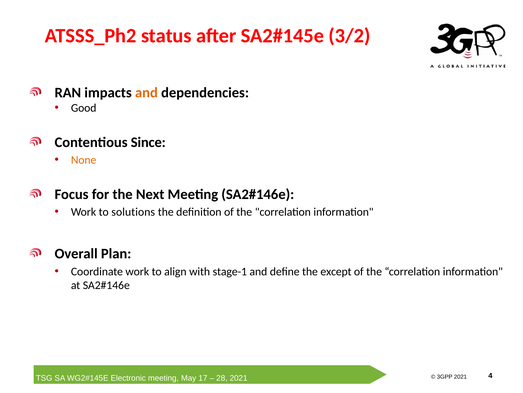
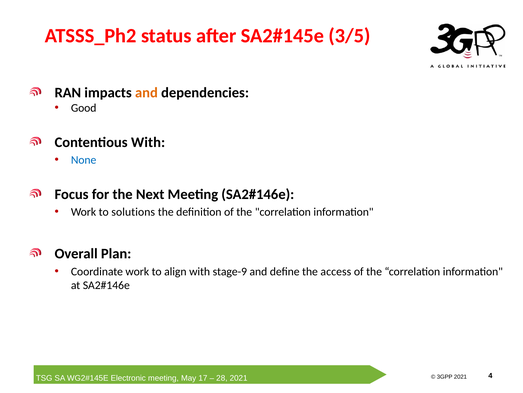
3/2: 3/2 -> 3/5
Contentious Since: Since -> With
None colour: orange -> blue
stage-1: stage-1 -> stage-9
except: except -> access
